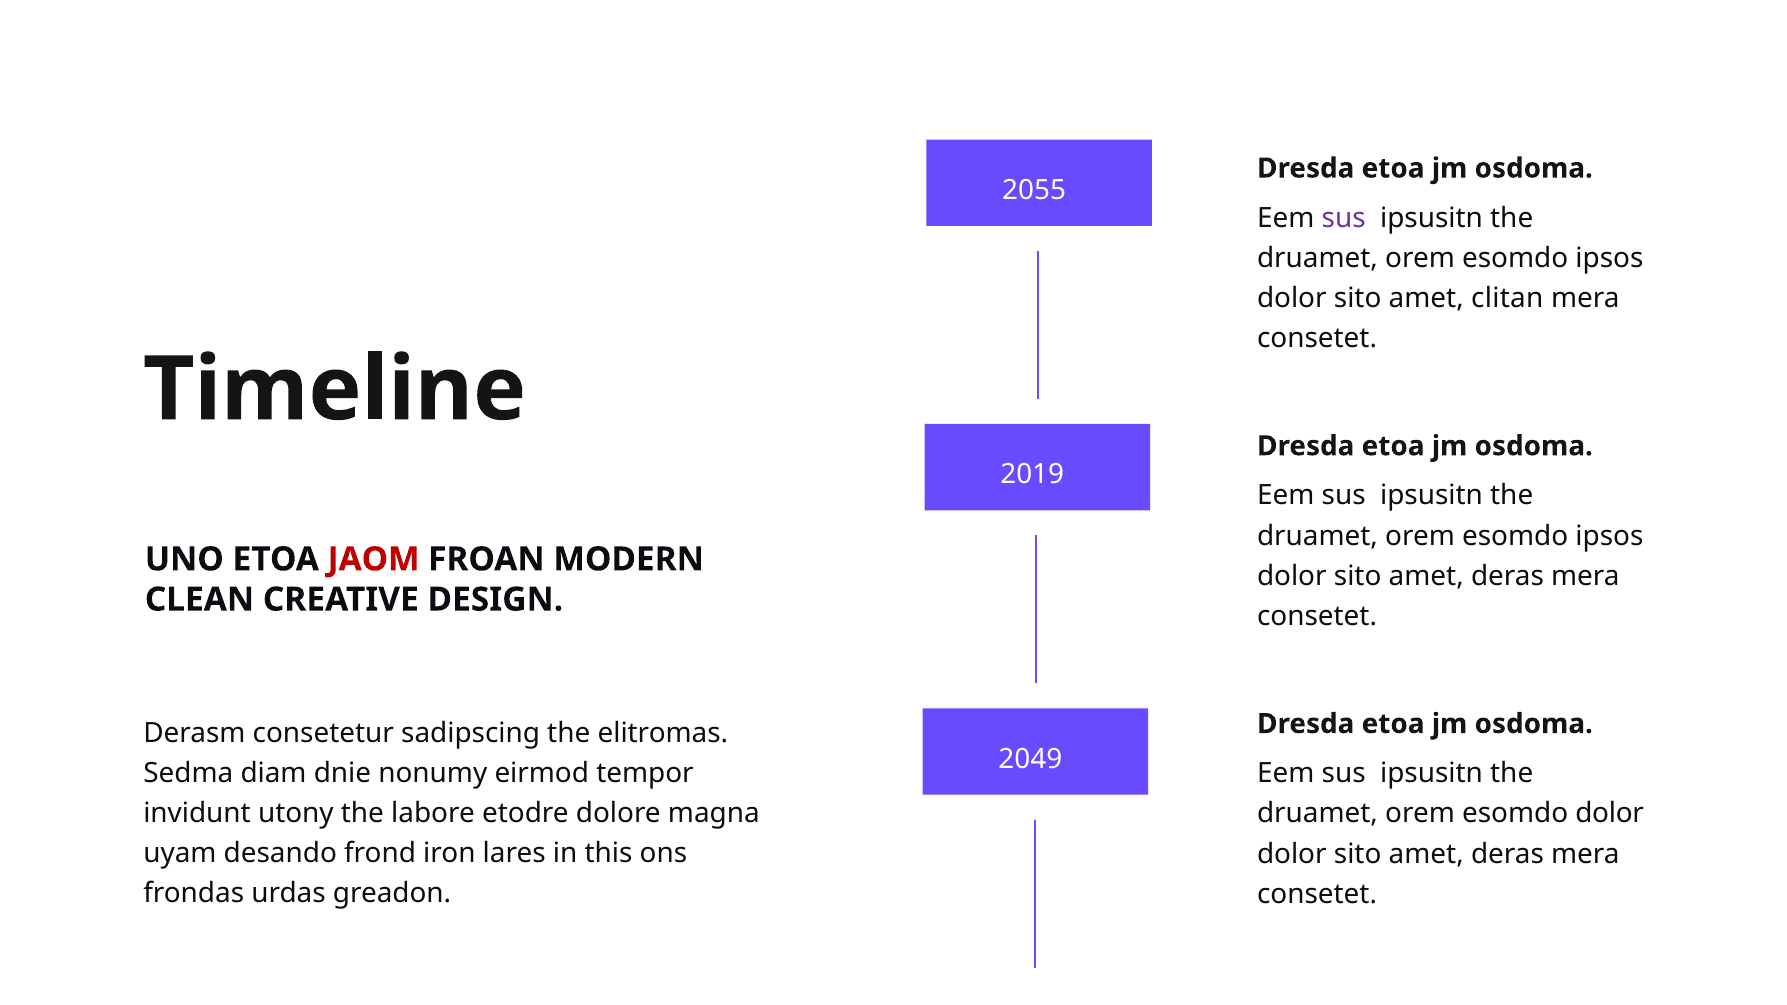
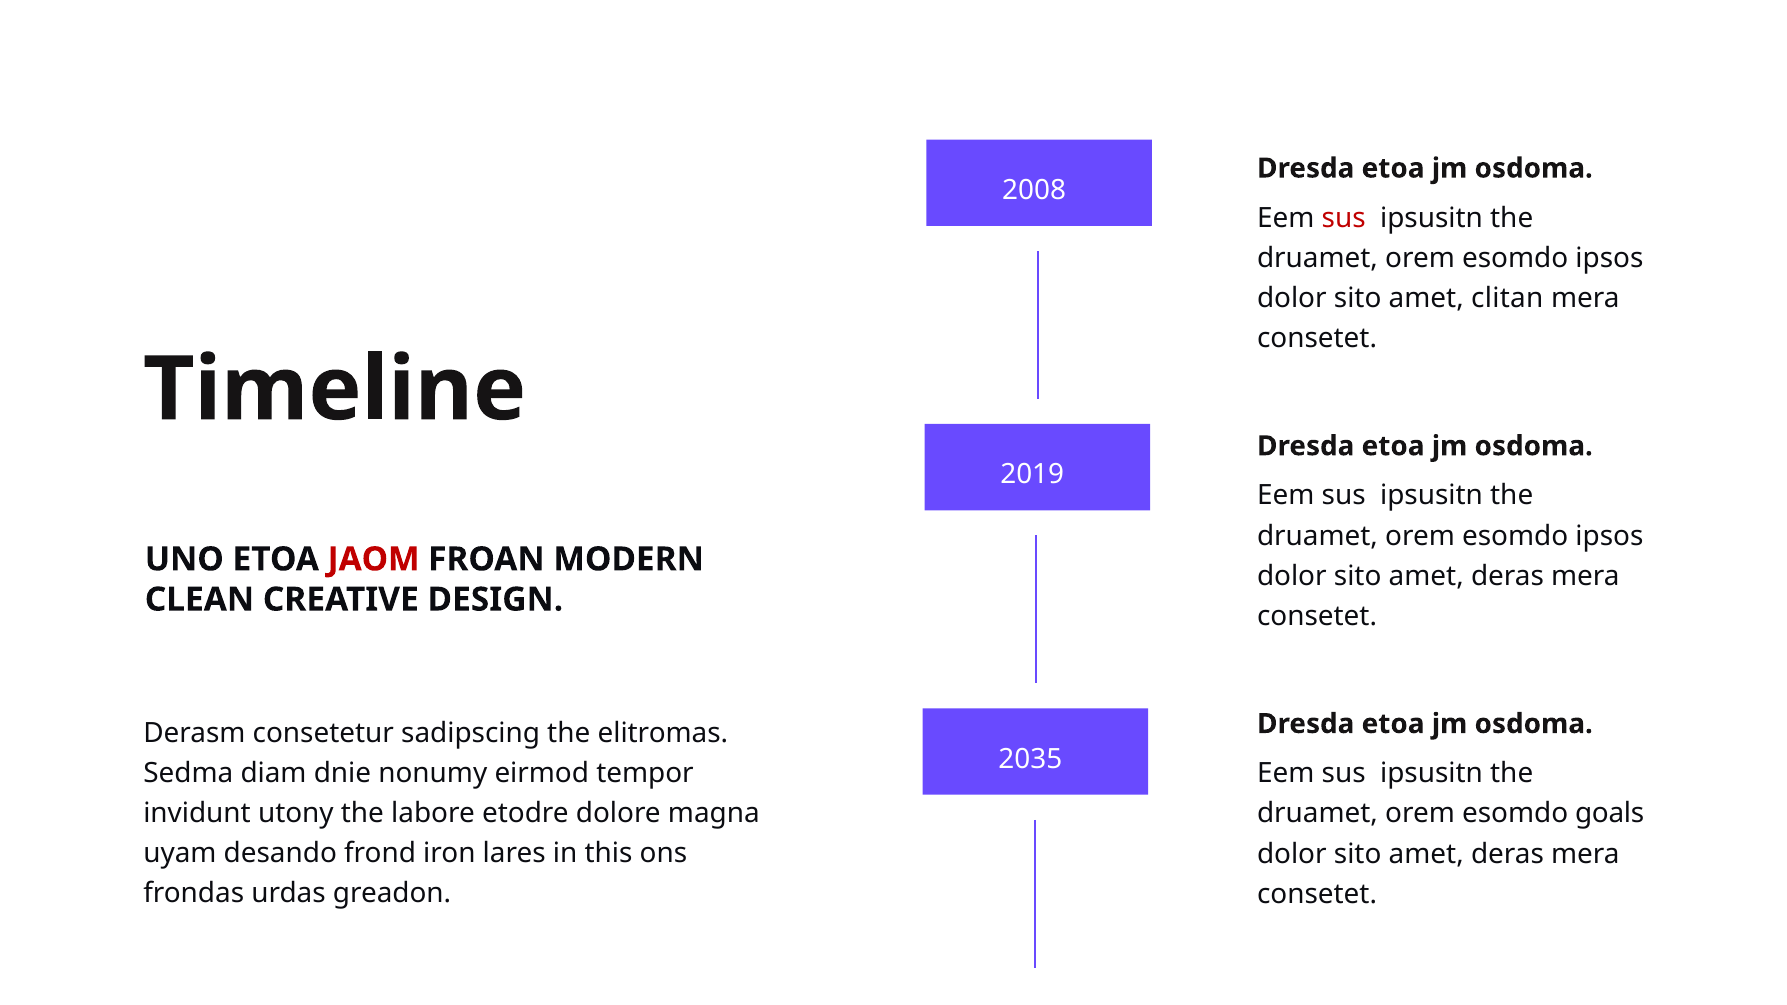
2055: 2055 -> 2008
sus at (1344, 218) colour: purple -> red
2049: 2049 -> 2035
esomdo dolor: dolor -> goals
